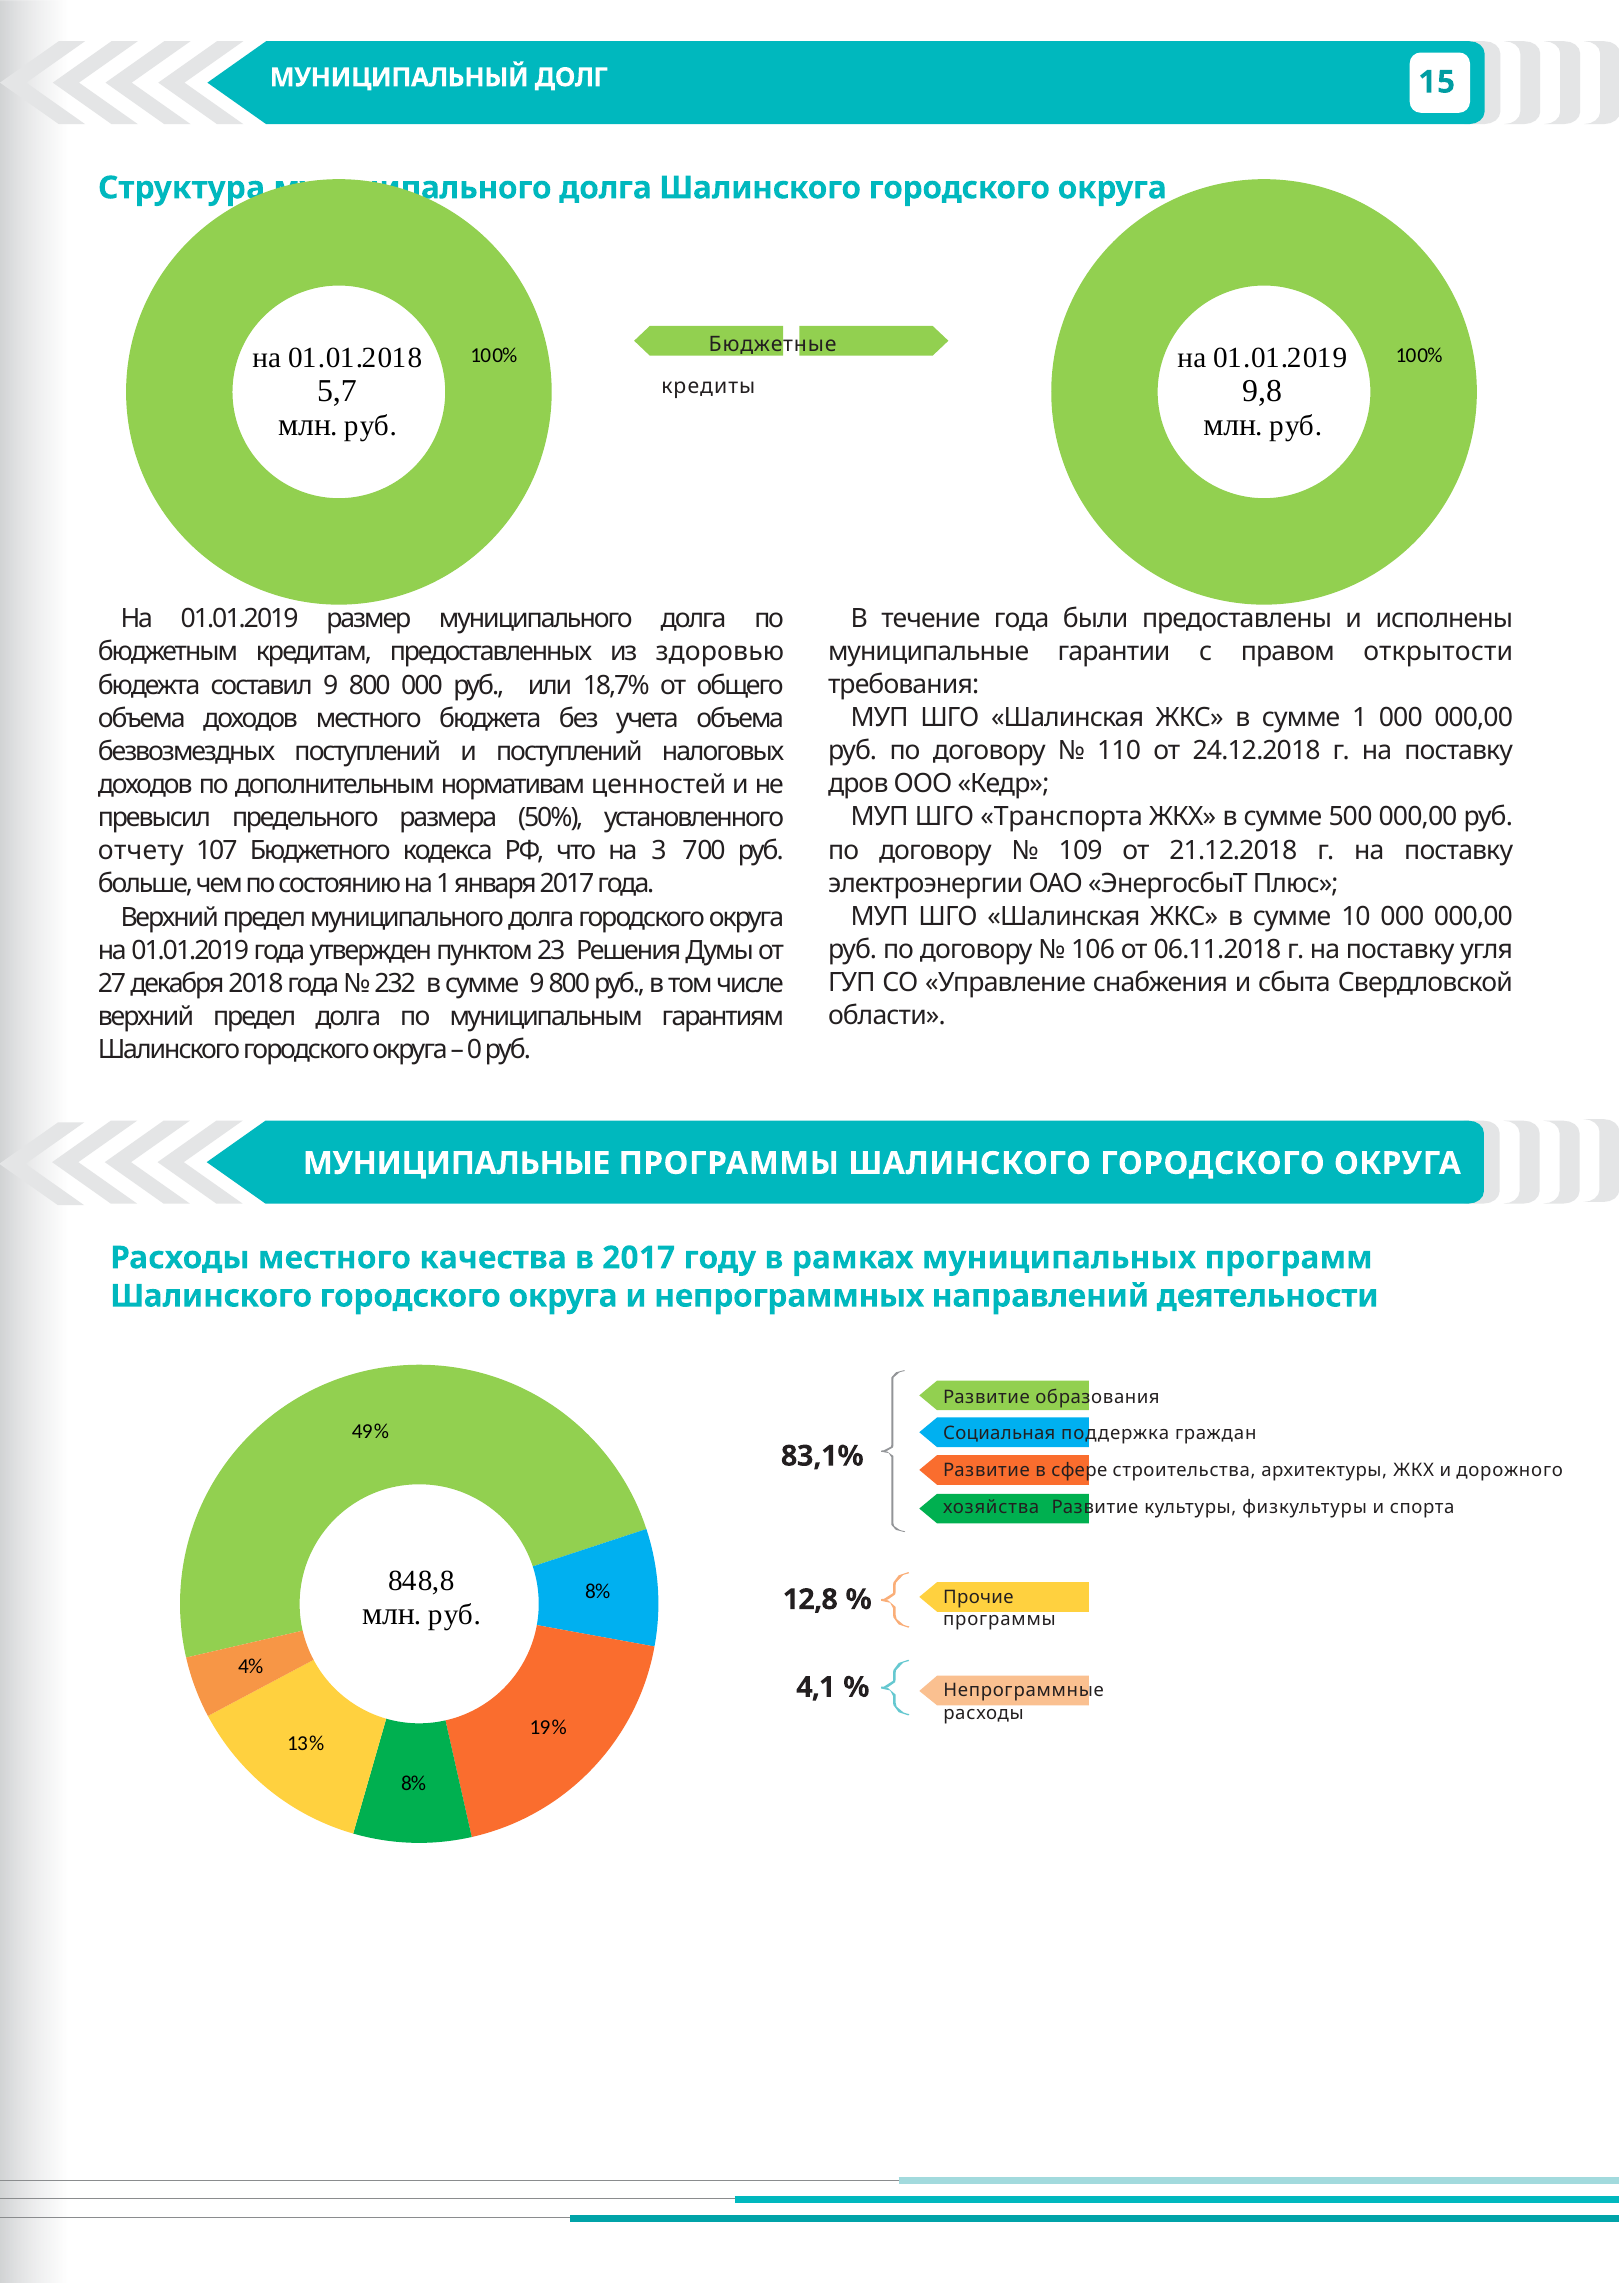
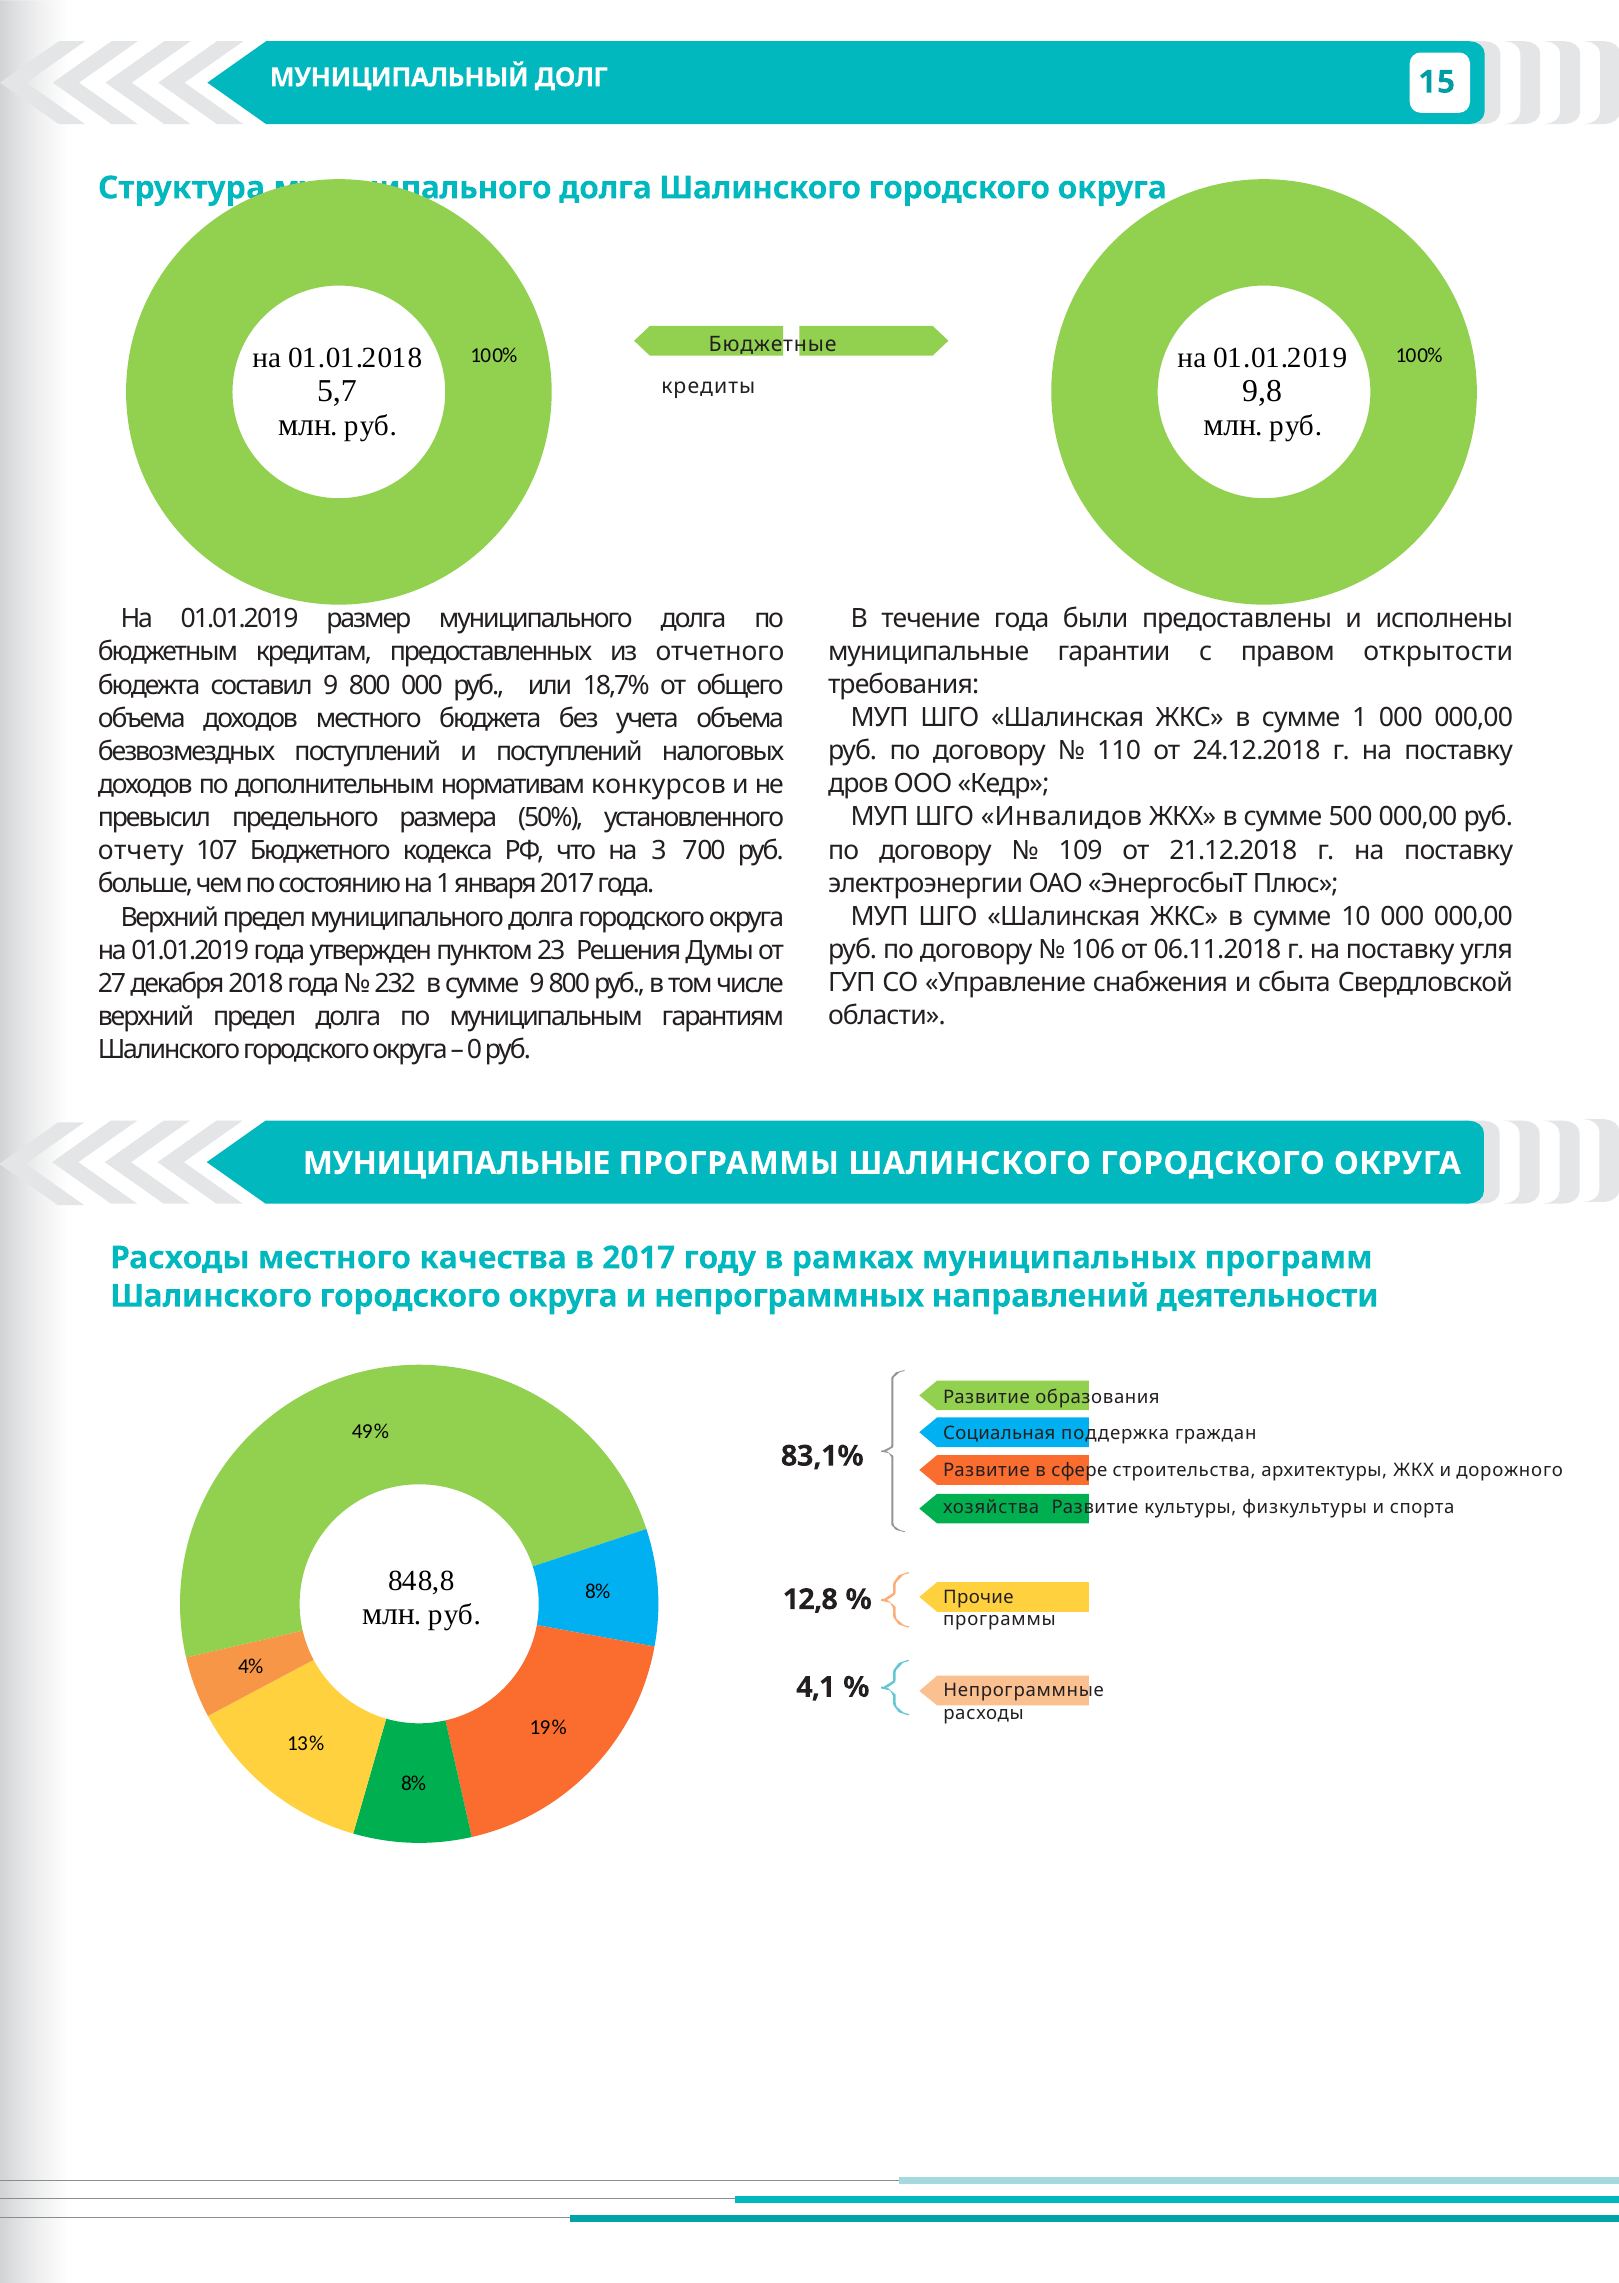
здоровью: здоровью -> отчетного
ценностей: ценностей -> конкурсов
Транспорта: Транспорта -> Инвалидов
